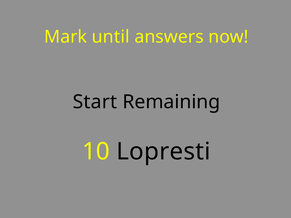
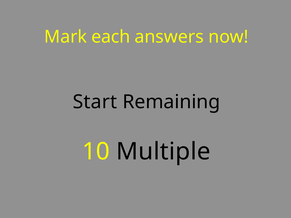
until: until -> each
Lopresti: Lopresti -> Multiple
